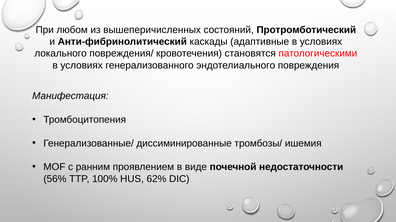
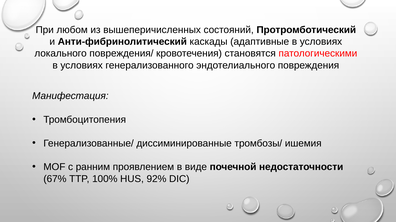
56%: 56% -> 67%
62%: 62% -> 92%
